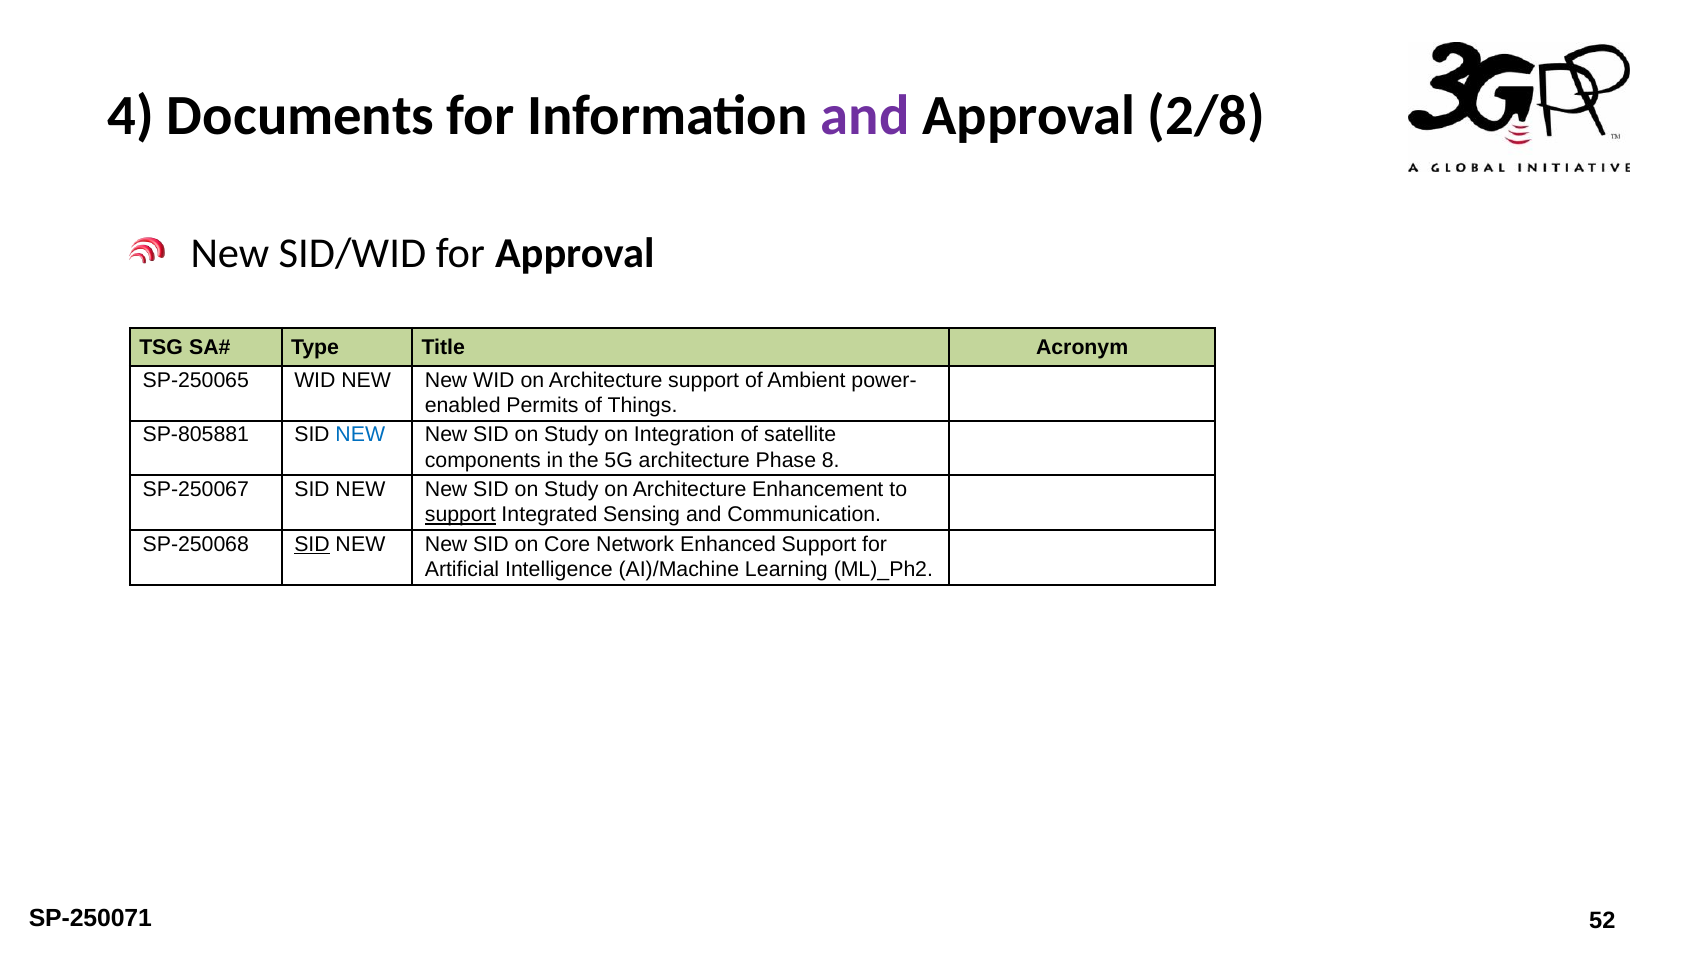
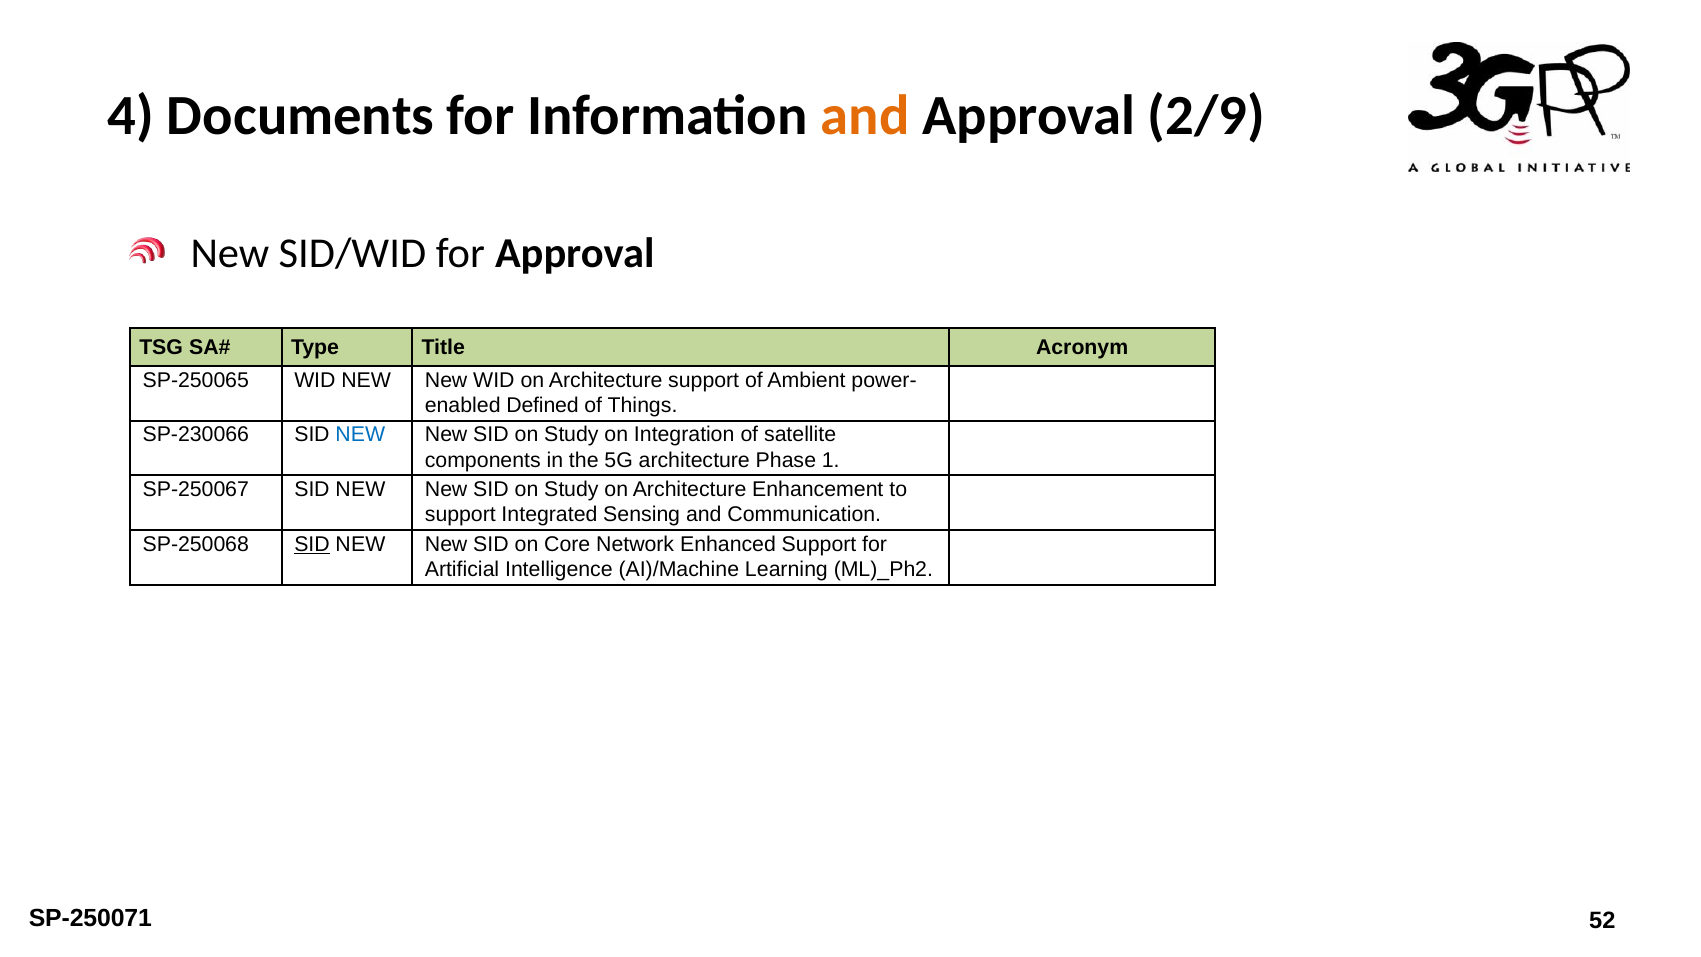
and at (865, 116) colour: purple -> orange
2/8: 2/8 -> 2/9
Permits: Permits -> Defined
SP-805881: SP-805881 -> SP-230066
8: 8 -> 1
support at (460, 515) underline: present -> none
